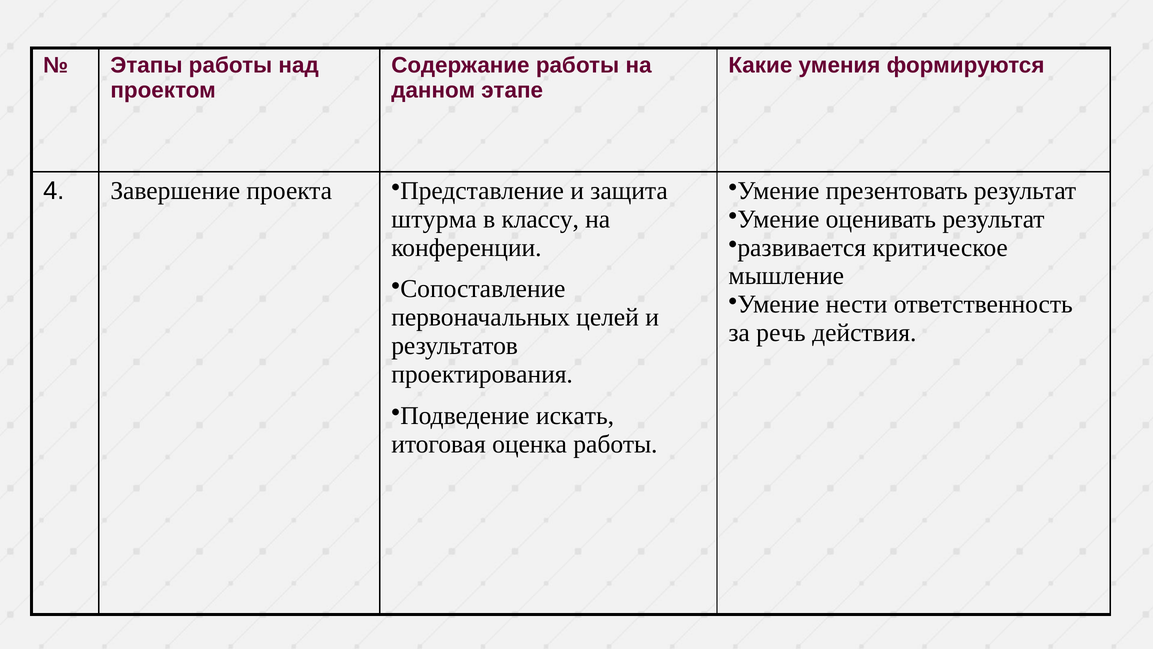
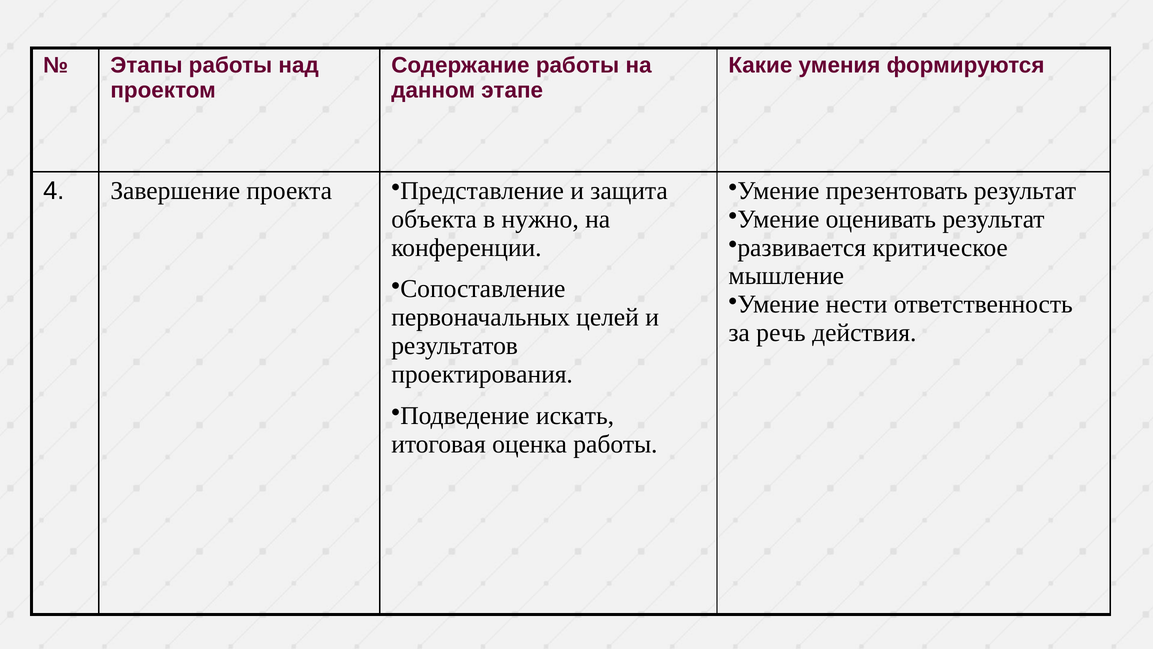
штурма: штурма -> объекта
классу: классу -> нужно
